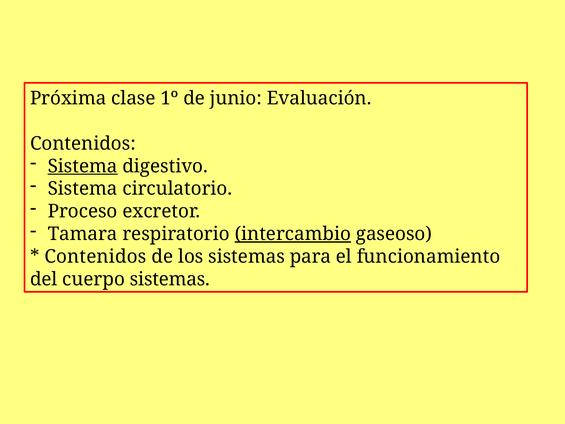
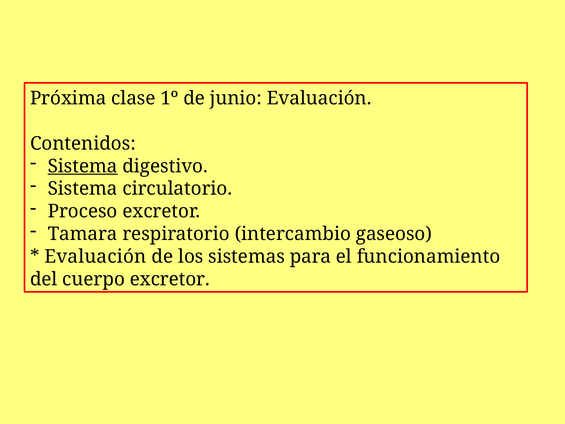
intercambio underline: present -> none
Contenidos at (95, 256): Contenidos -> Evaluación
cuerpo sistemas: sistemas -> excretor
